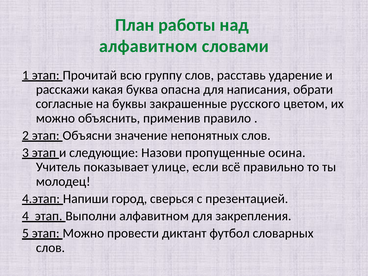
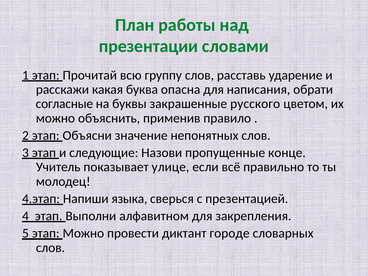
алфавитном at (148, 46): алфавитном -> презентации
осина: осина -> конце
город: город -> языка
футбол: футбол -> городе
